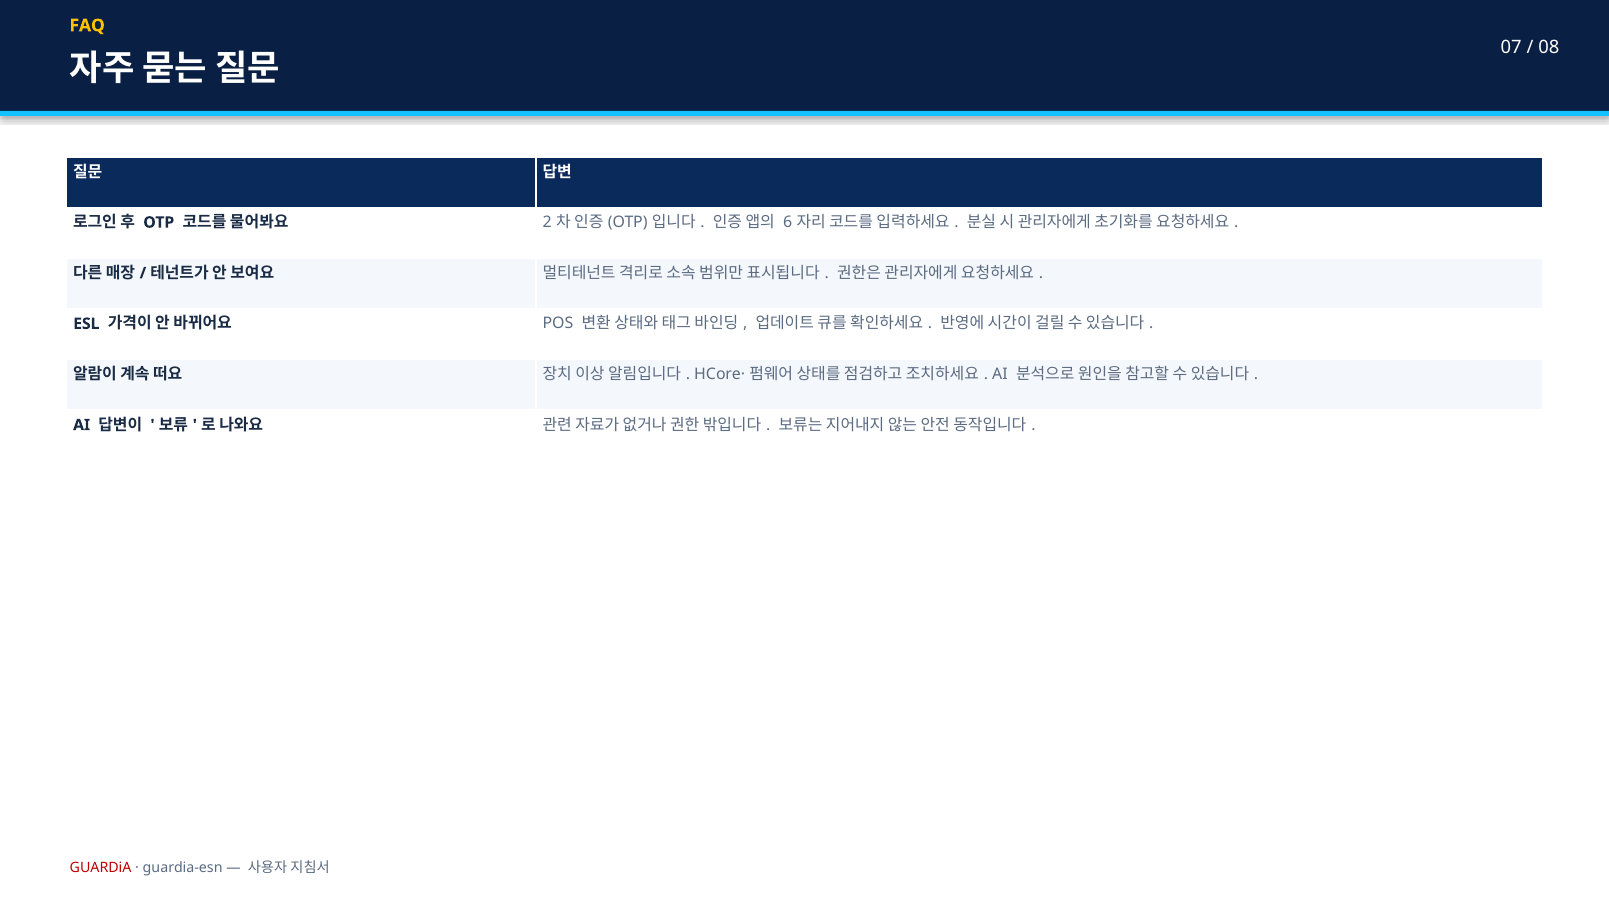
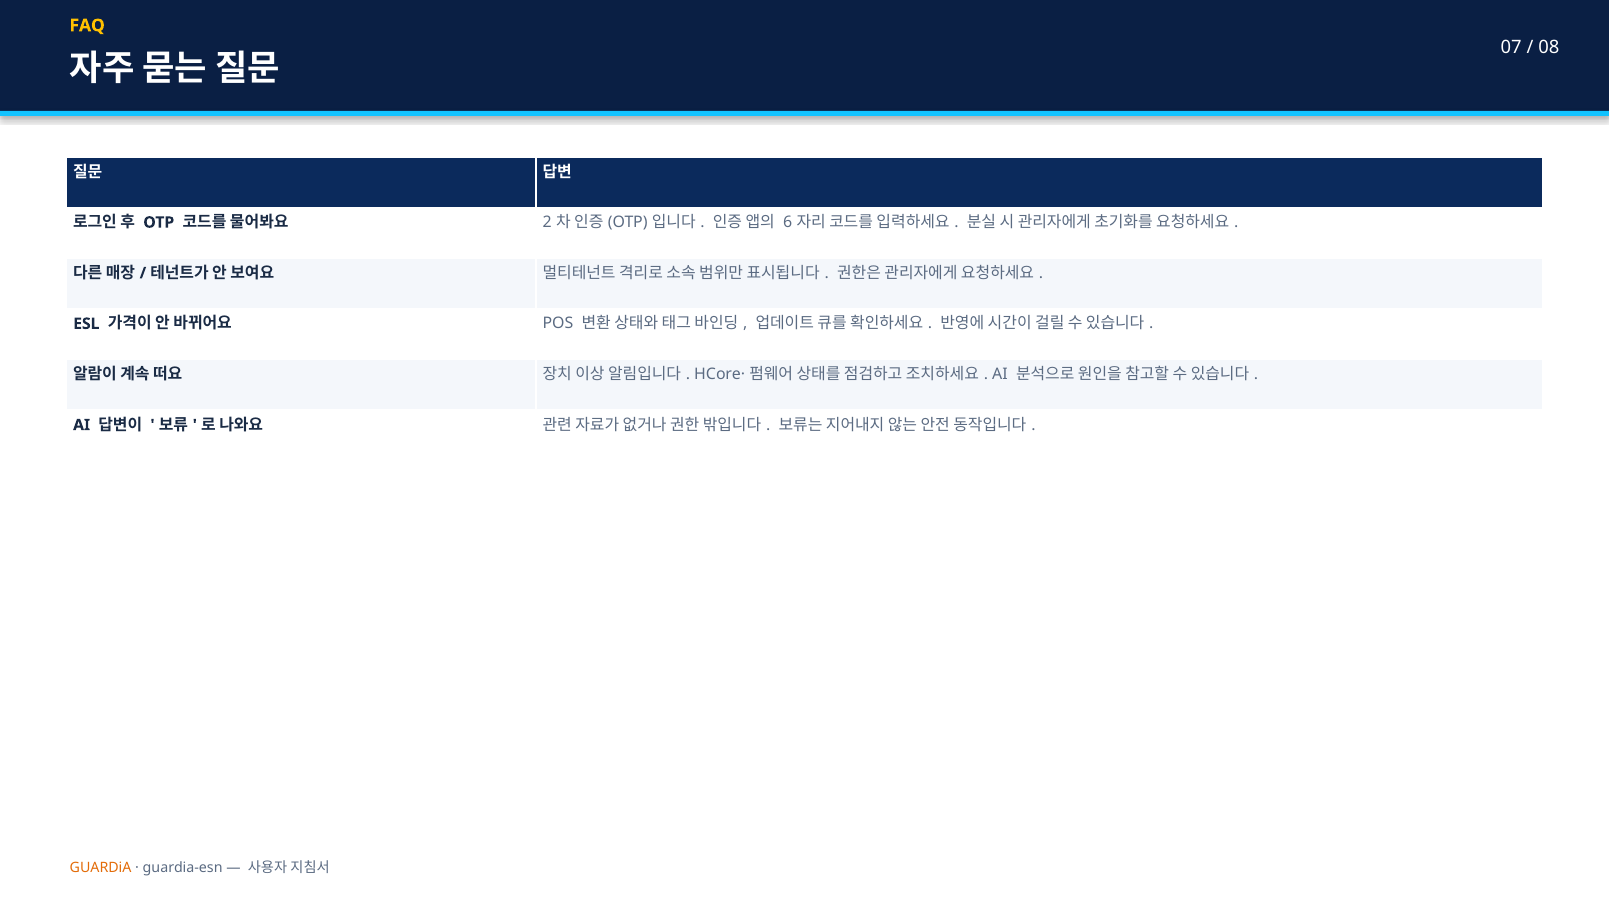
GUARDiA colour: red -> orange
